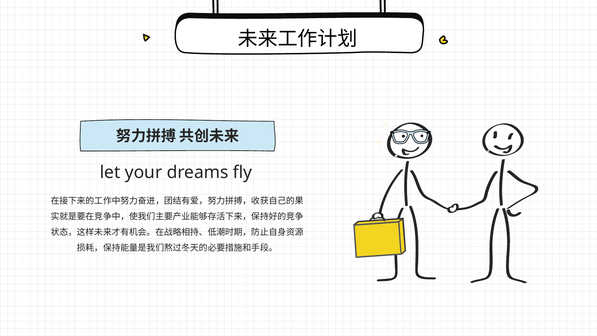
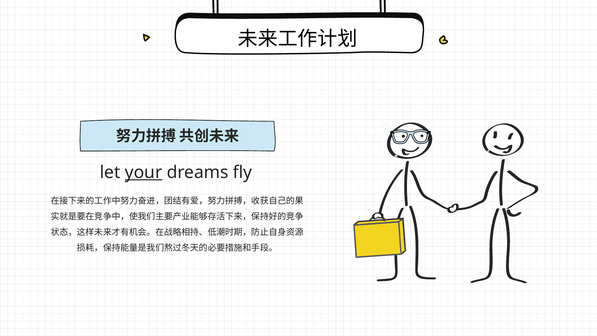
your underline: none -> present
